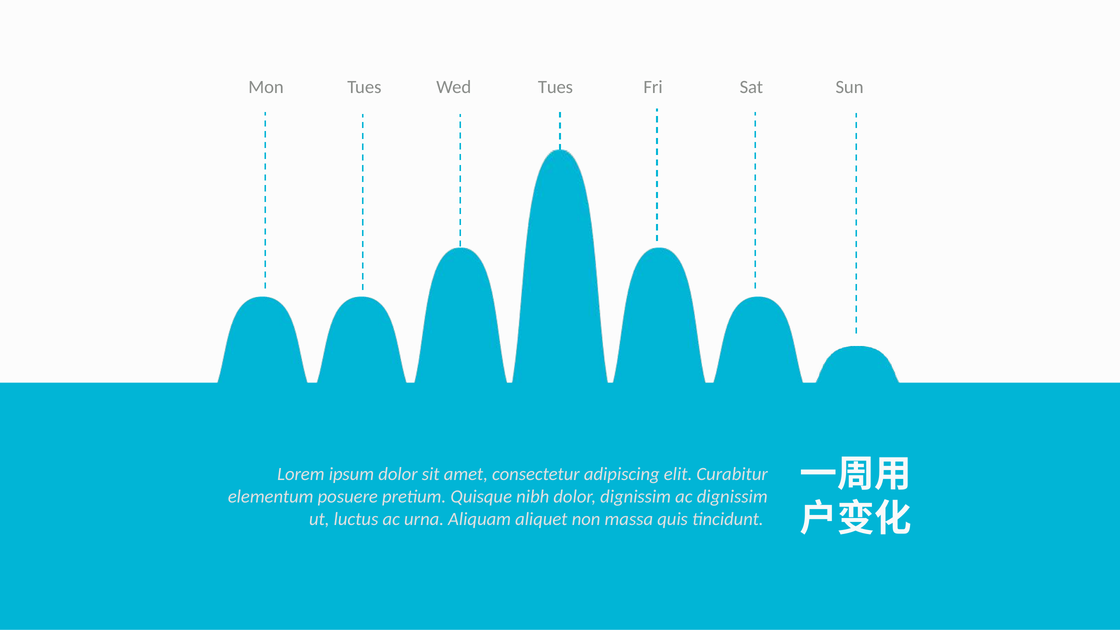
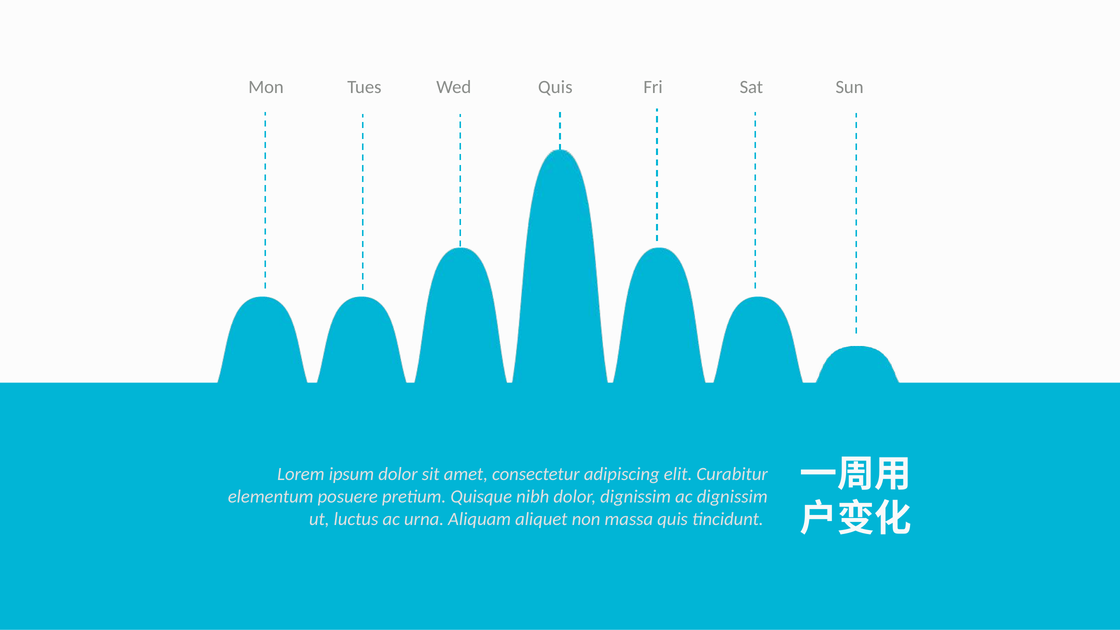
Wed Tues: Tues -> Quis
